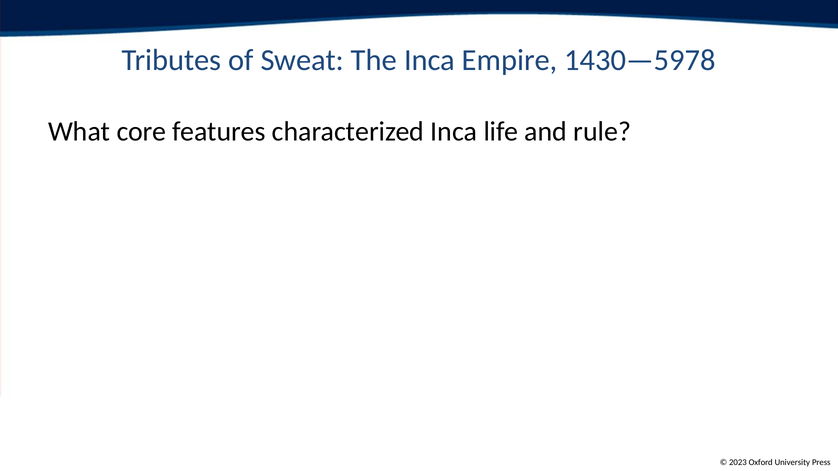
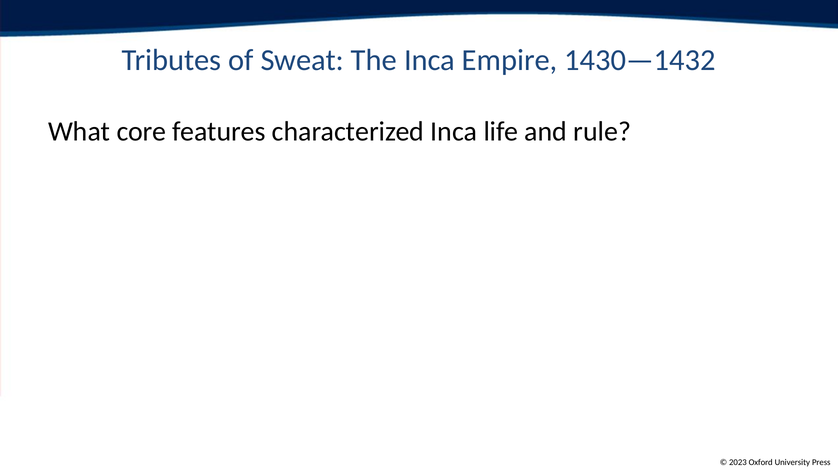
1430—5978: 1430—5978 -> 1430—1432
